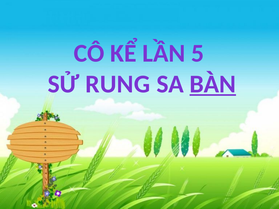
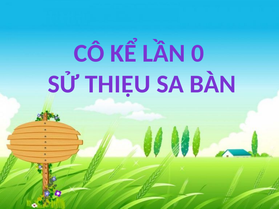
5: 5 -> 0
RUNG: RUNG -> THIỆU
BÀN underline: present -> none
